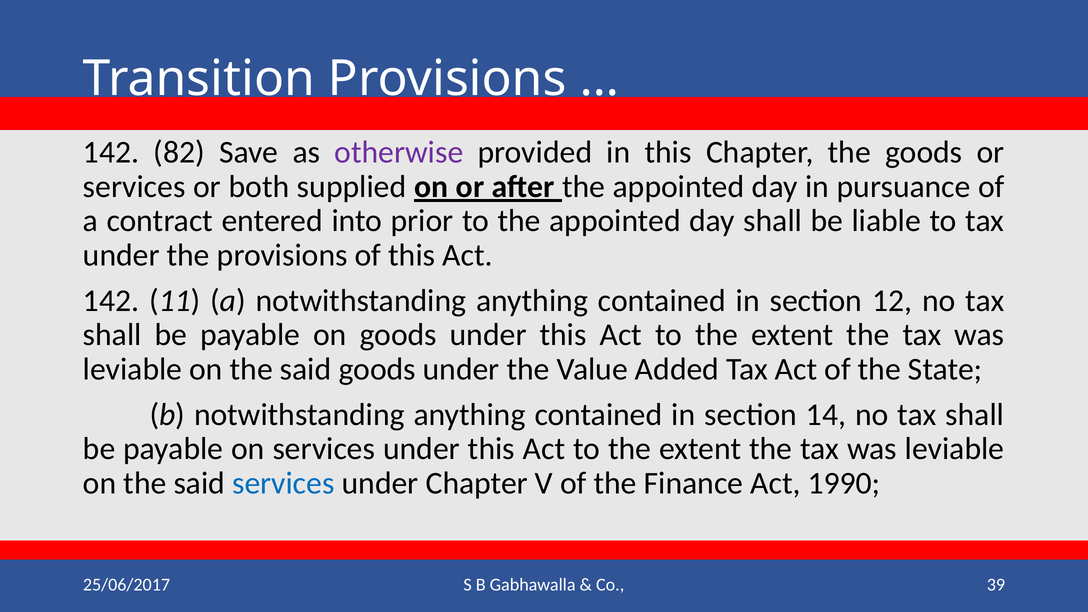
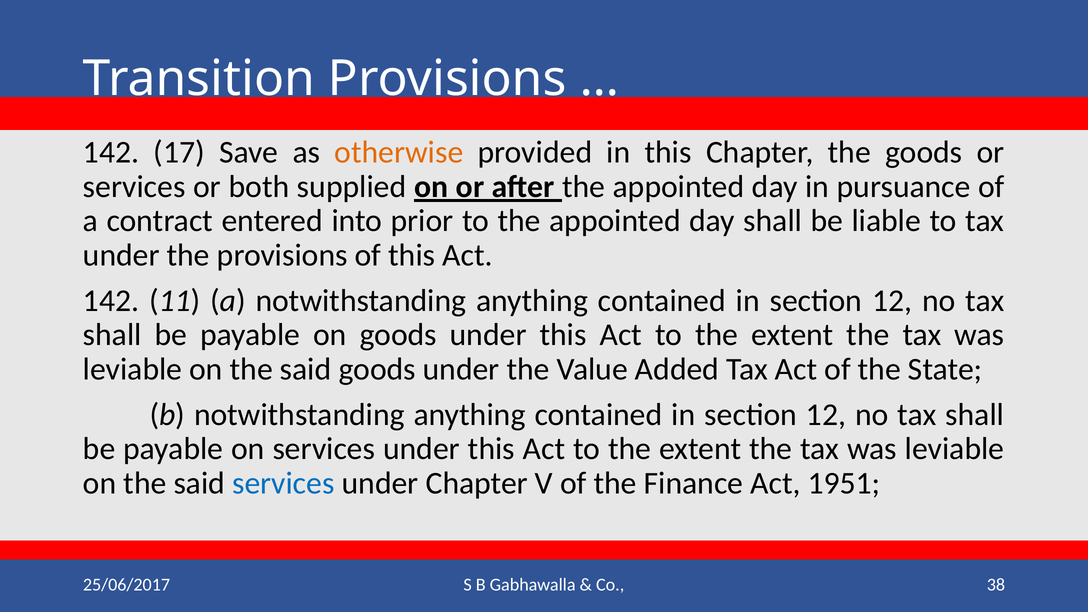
82: 82 -> 17
otherwise colour: purple -> orange
14 at (826, 415): 14 -> 12
1990: 1990 -> 1951
39: 39 -> 38
